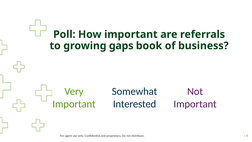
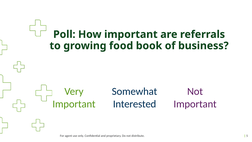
gaps: gaps -> food
